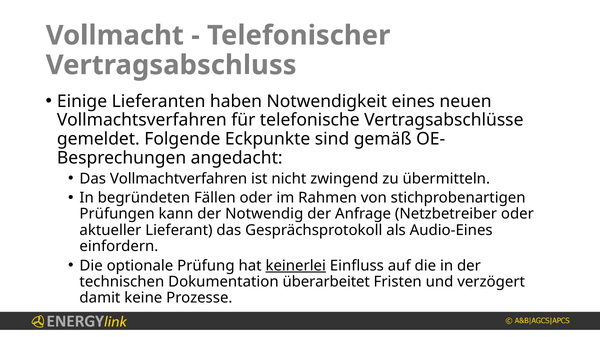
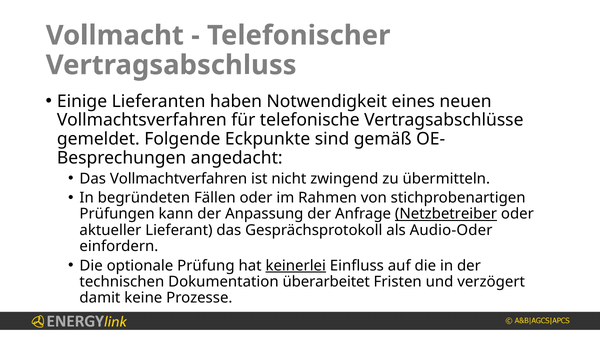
Notwendig: Notwendig -> Anpassung
Netzbetreiber underline: none -> present
Audio-Eines: Audio-Eines -> Audio-Oder
